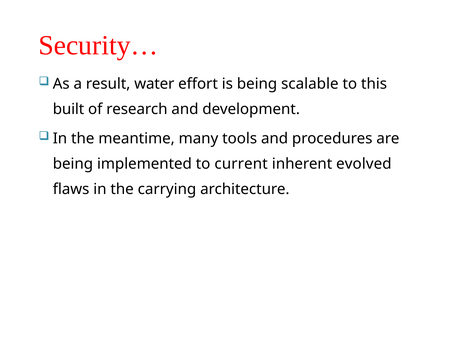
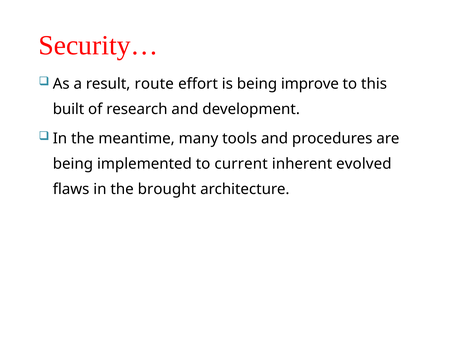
water: water -> route
scalable: scalable -> improve
carrying: carrying -> brought
